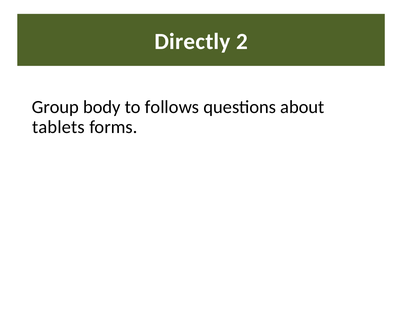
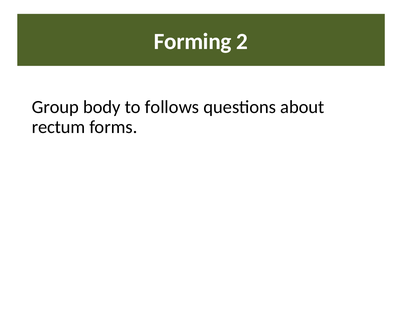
Directly: Directly -> Forming
tablets: tablets -> rectum
